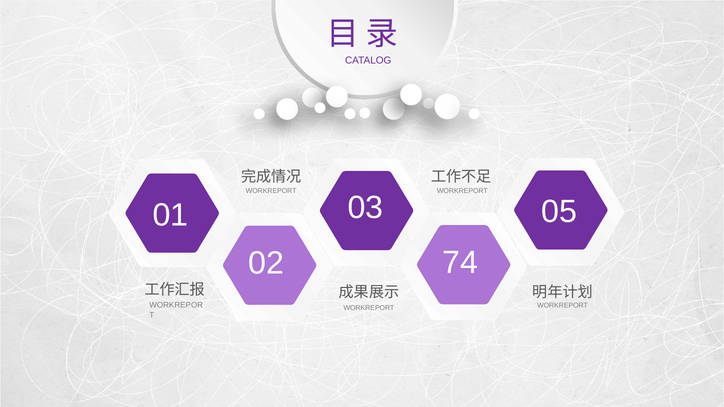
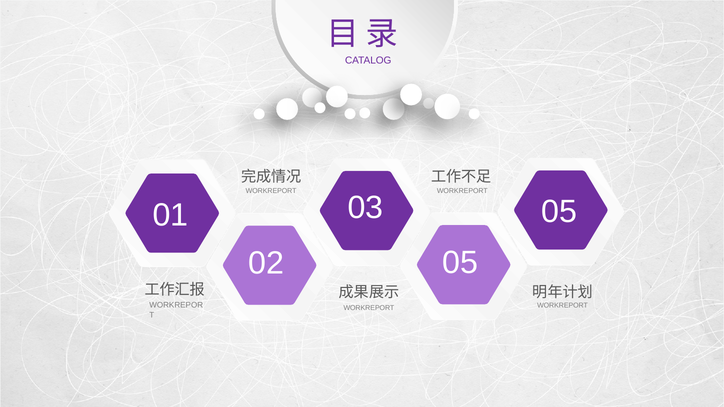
02 74: 74 -> 05
